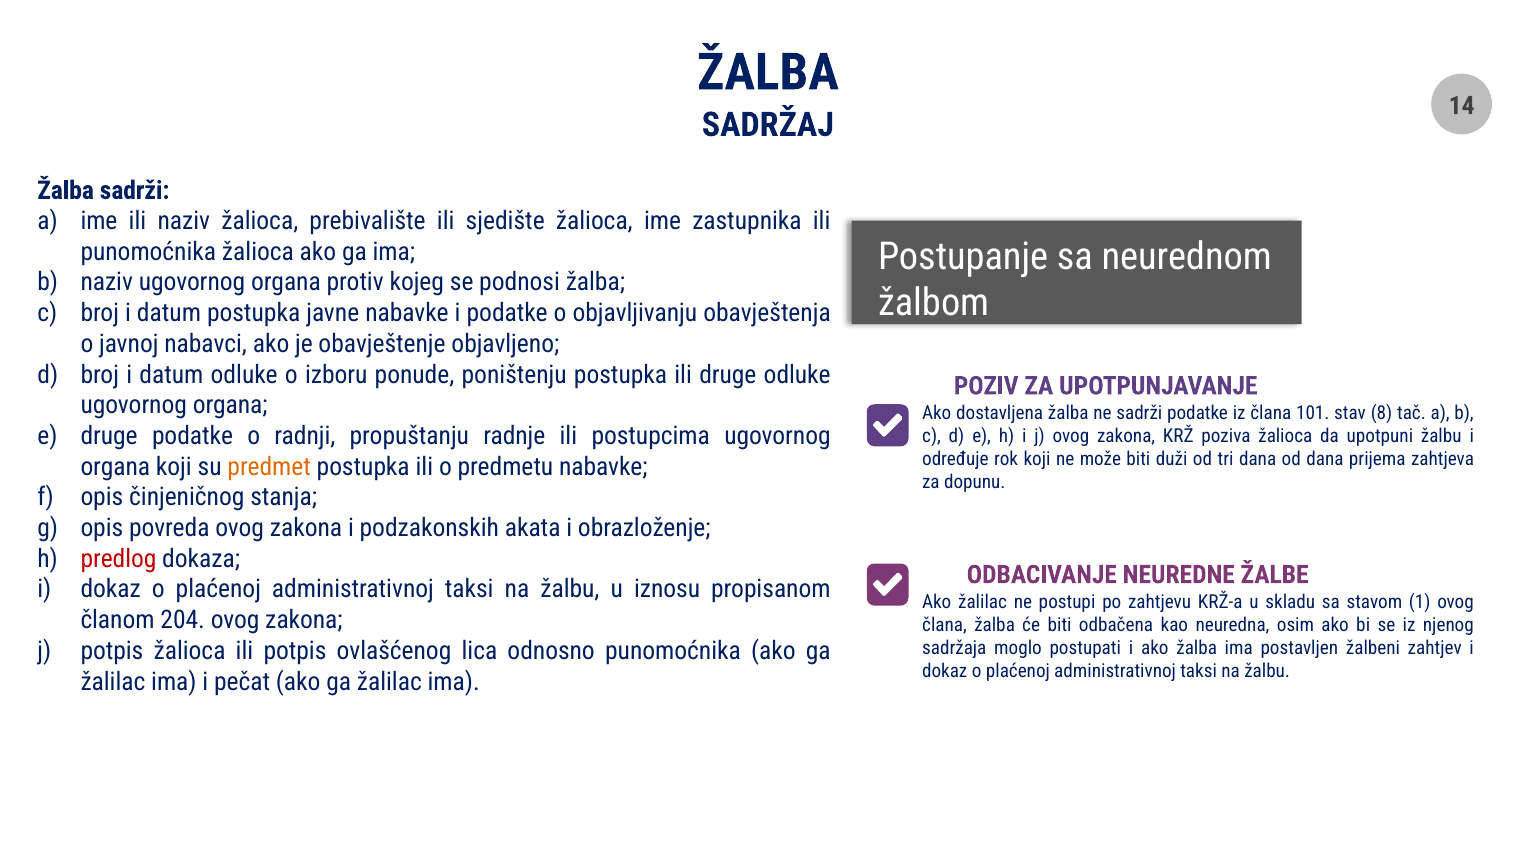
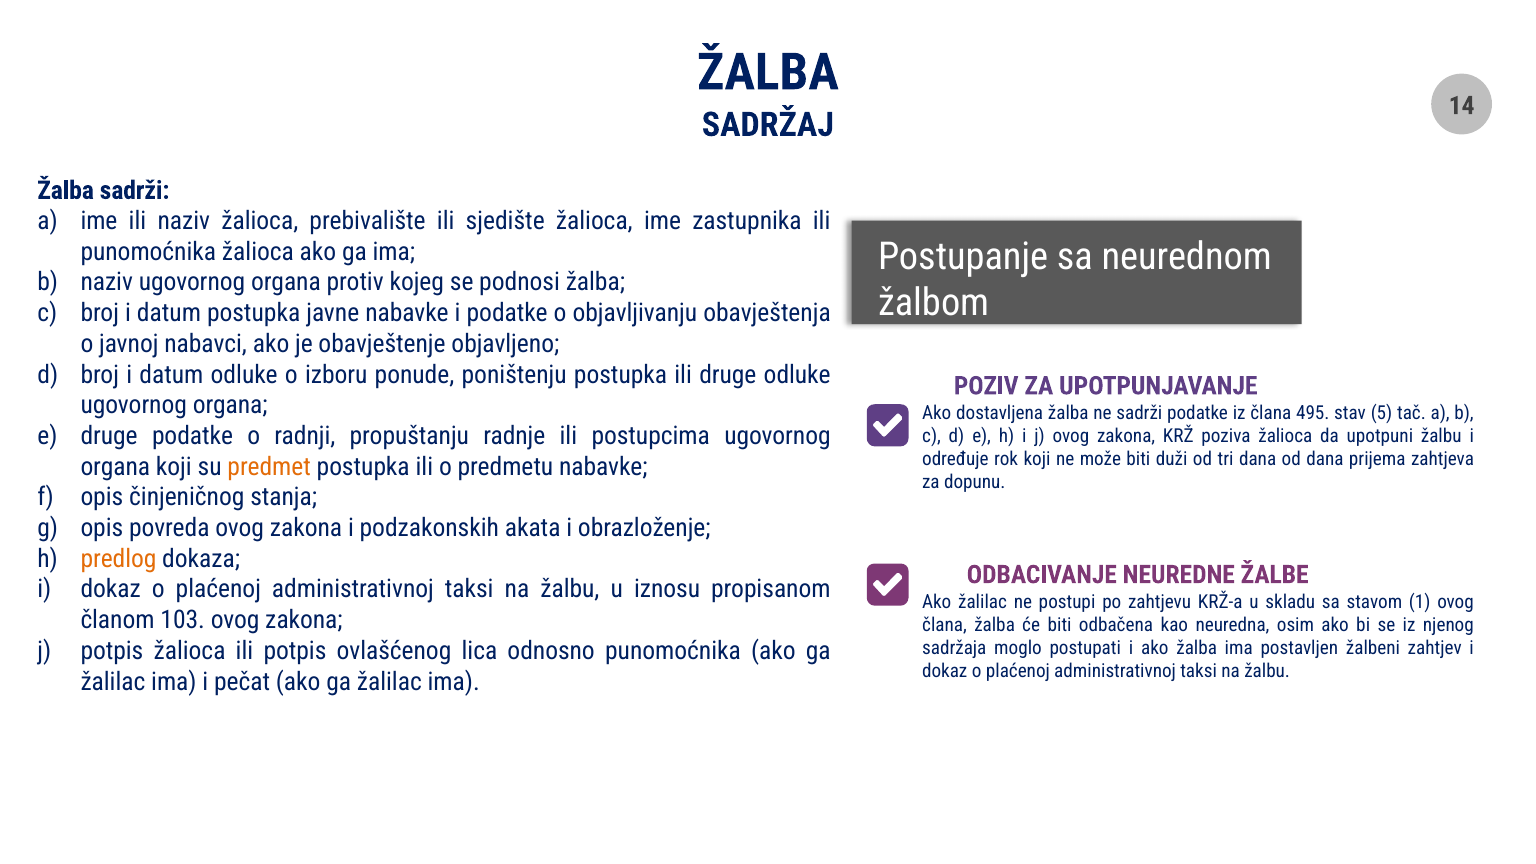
101: 101 -> 495
8: 8 -> 5
predlog colour: red -> orange
204: 204 -> 103
